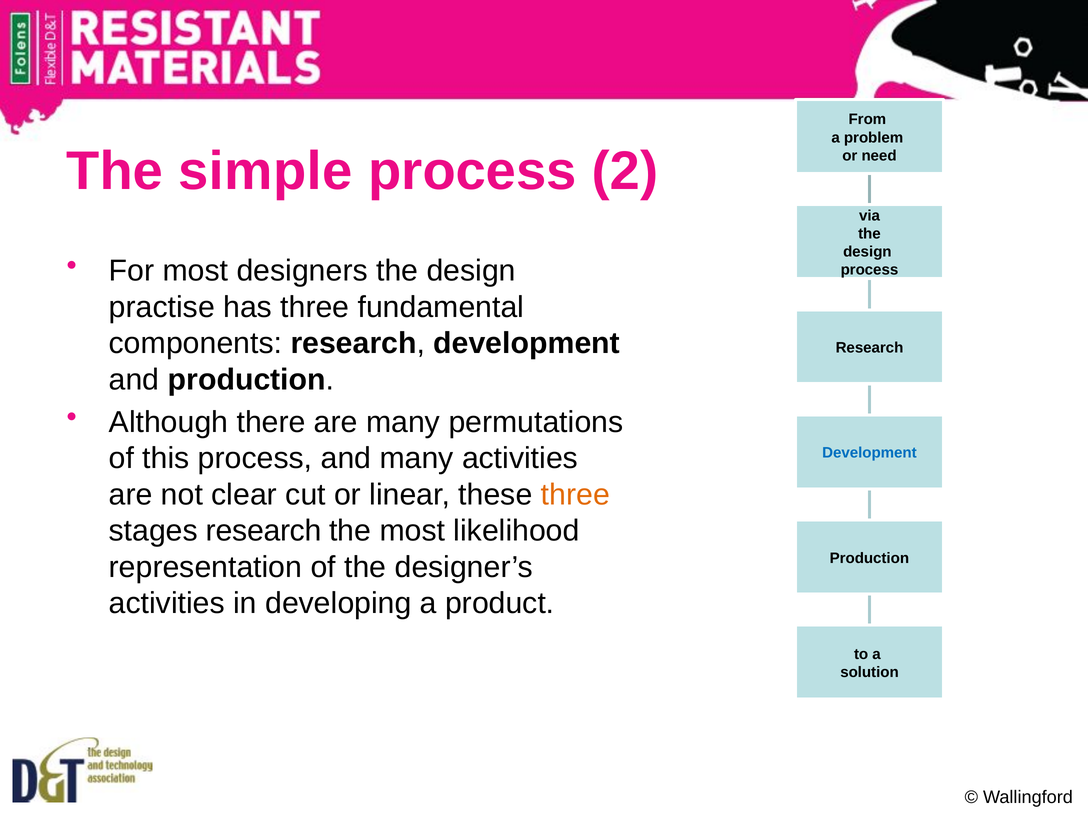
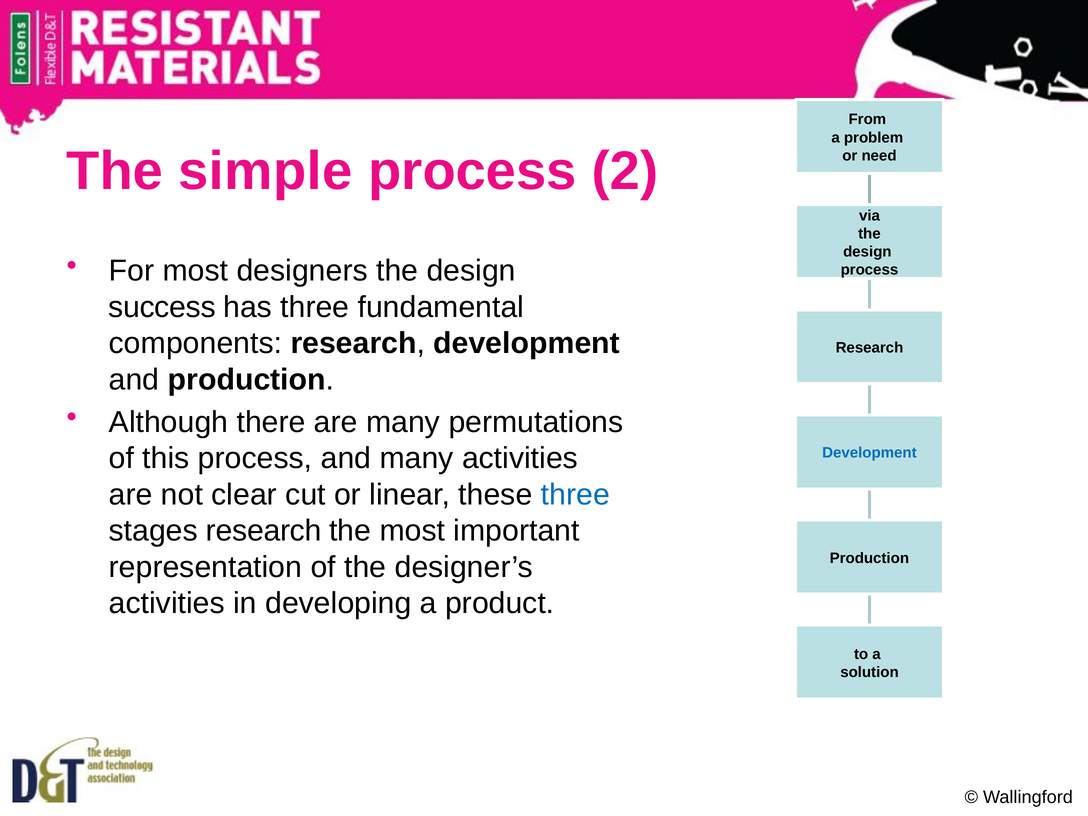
practise: practise -> success
three at (575, 495) colour: orange -> blue
likelihood: likelihood -> important
